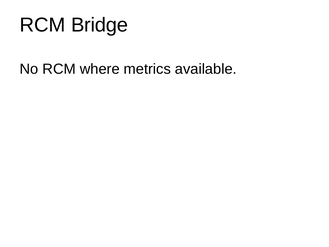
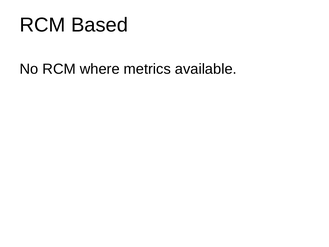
Bridge: Bridge -> Based
